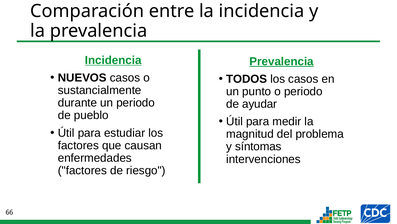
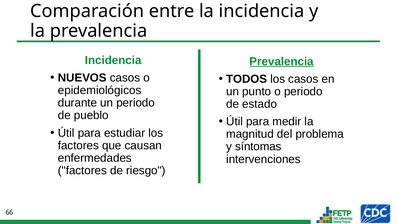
Incidencia at (113, 60) underline: present -> none
sustancialmente: sustancialmente -> epidemiológicos
ayudar: ayudar -> estado
